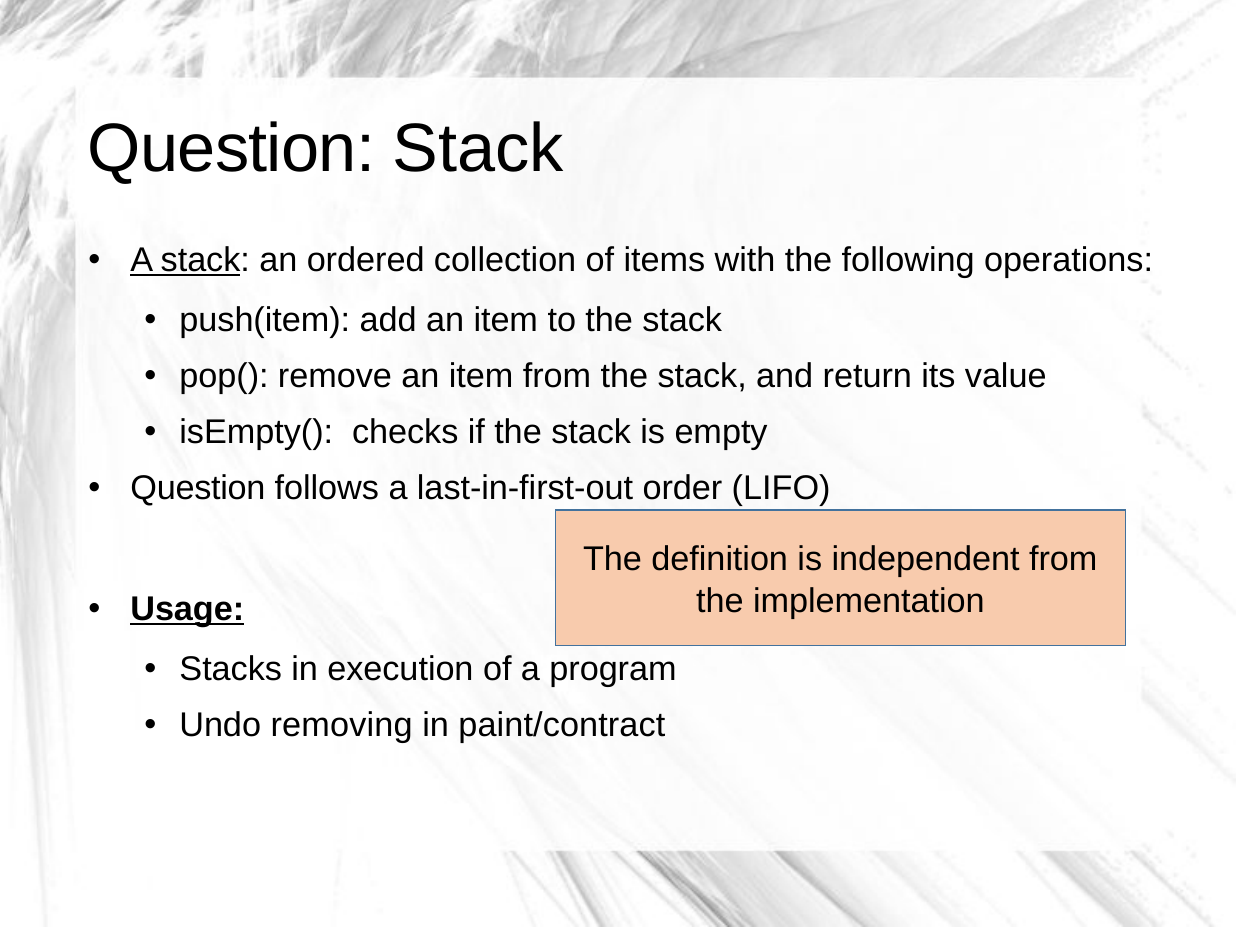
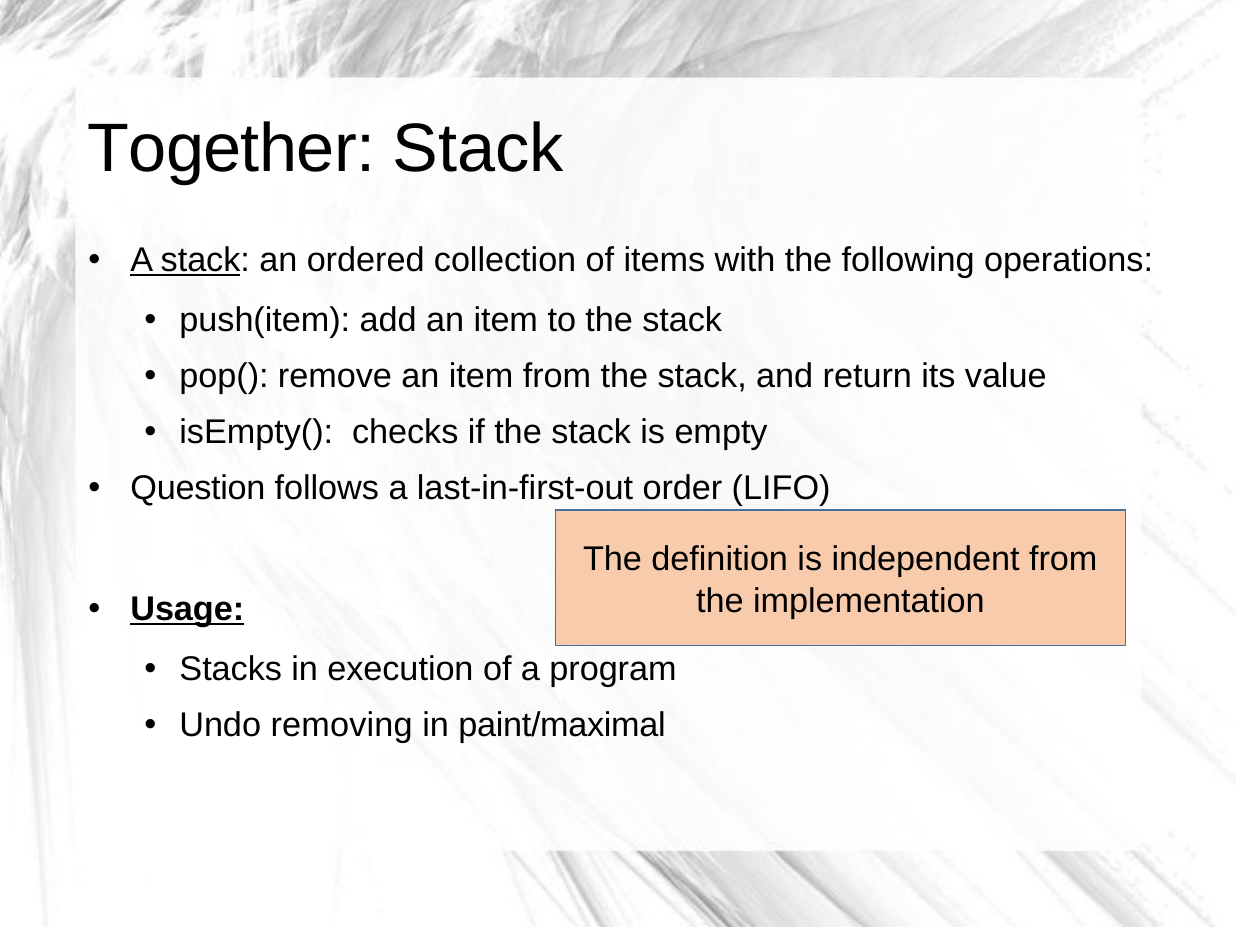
Question at (231, 149): Question -> Together
paint/contract: paint/contract -> paint/maximal
